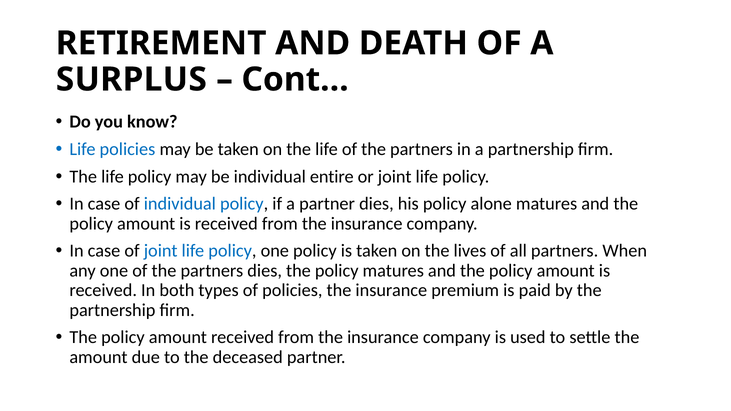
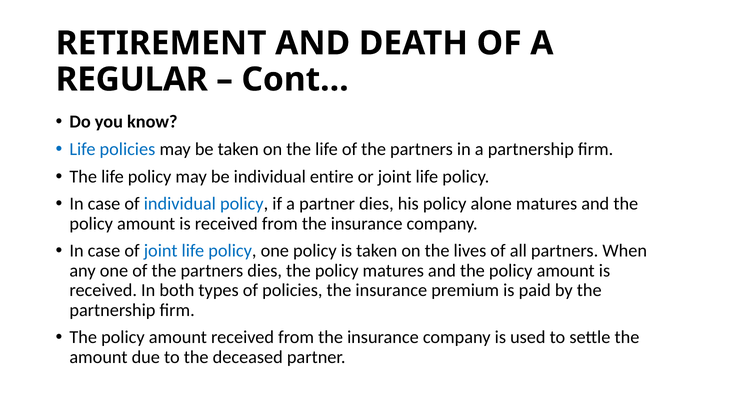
SURPLUS: SURPLUS -> REGULAR
